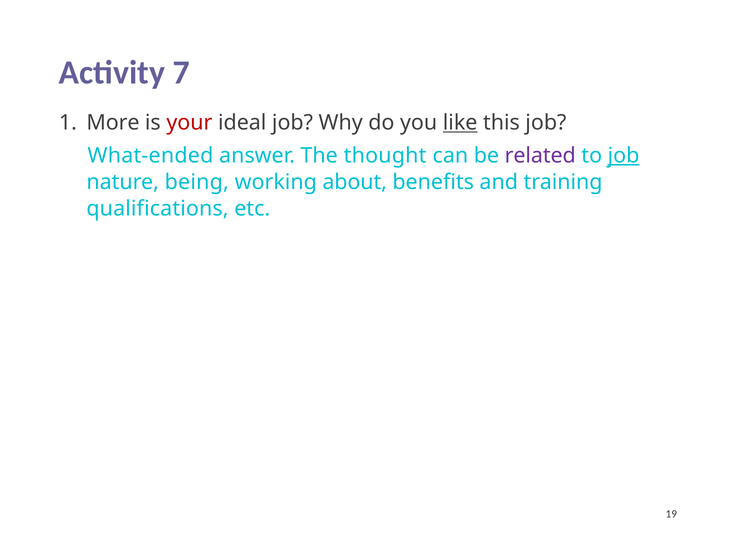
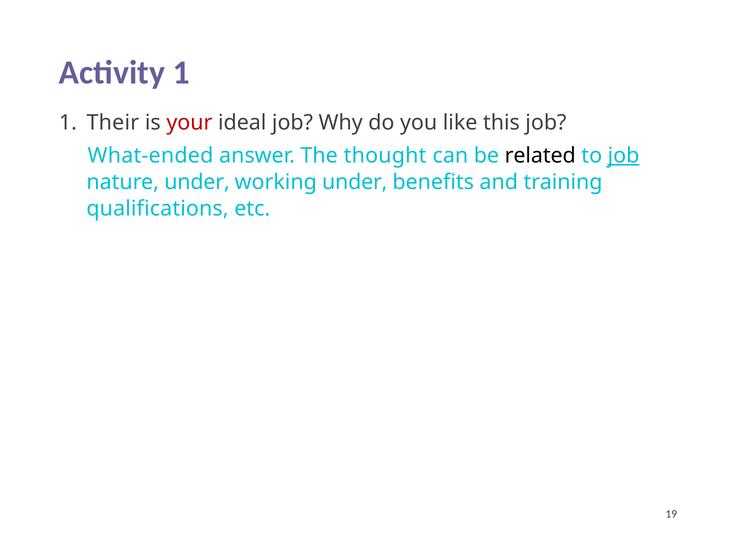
Activity 7: 7 -> 1
More: More -> Their
like underline: present -> none
related colour: purple -> black
nature being: being -> under
working about: about -> under
